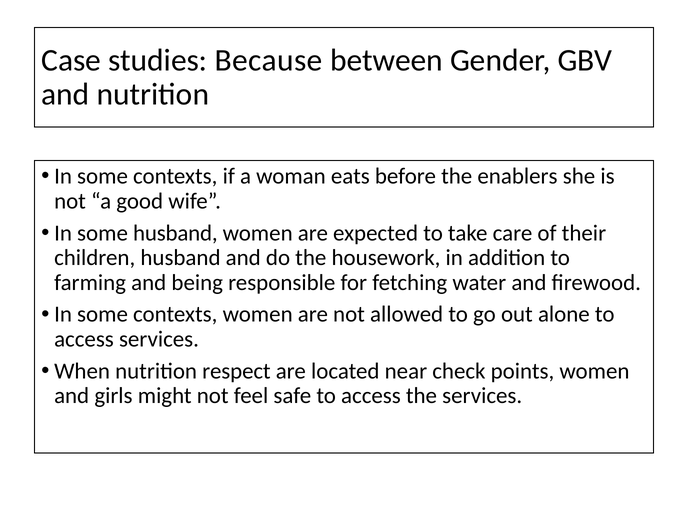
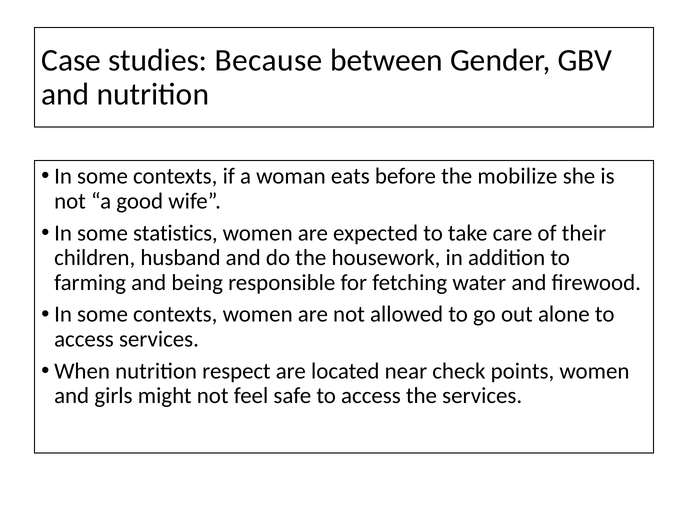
enablers: enablers -> mobilize
some husband: husband -> statistics
